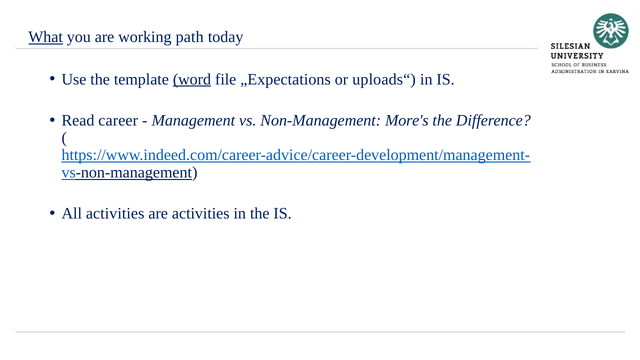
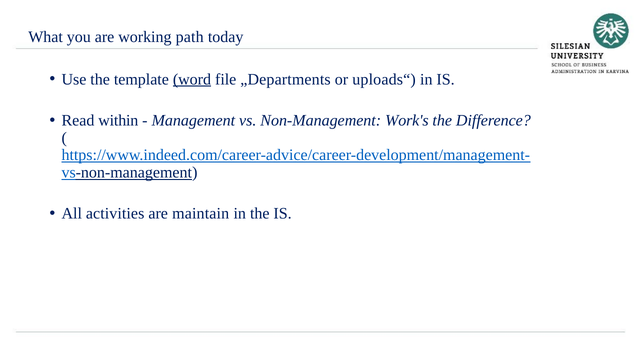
What underline: present -> none
„Expectations: „Expectations -> „Departments
career: career -> within
More's: More's -> Work's
are activities: activities -> maintain
